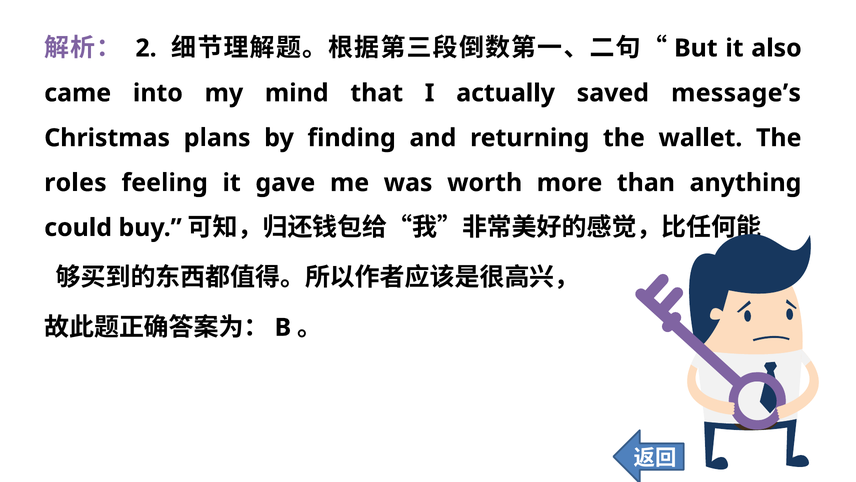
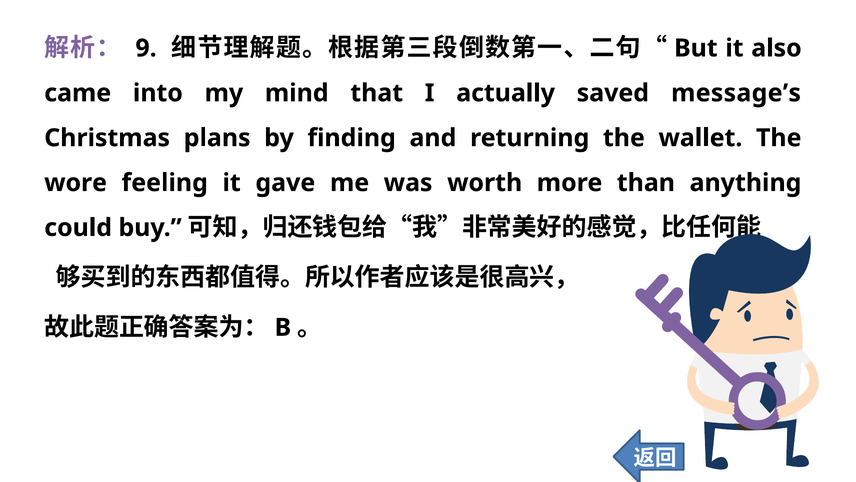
2: 2 -> 9
roles: roles -> wore
